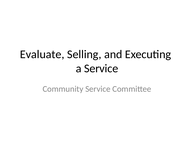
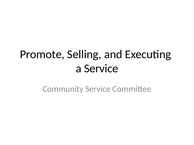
Evaluate: Evaluate -> Promote
